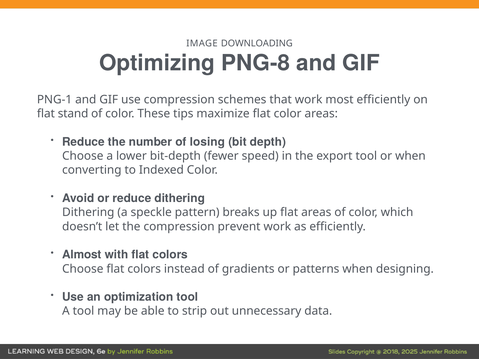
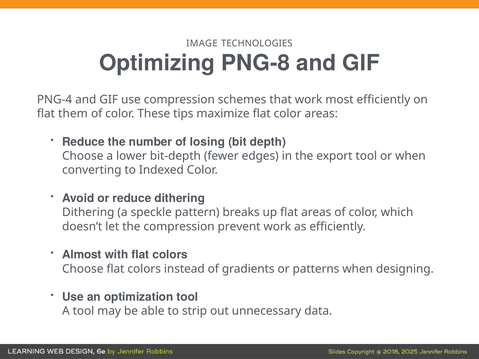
DOWNLOADING: DOWNLOADING -> TECHNOLOGIES
PNG-1: PNG-1 -> PNG-4
stand: stand -> them
speed: speed -> edges
